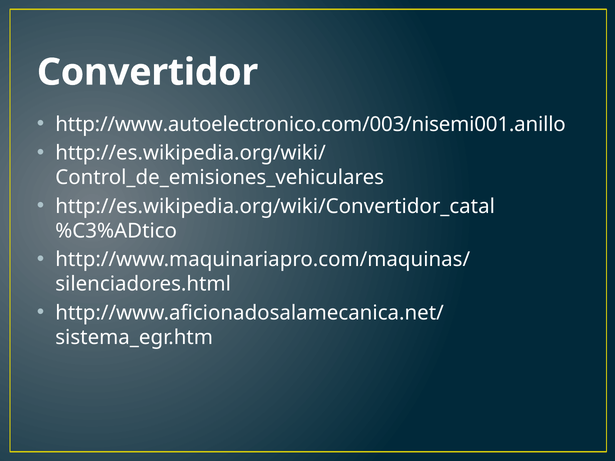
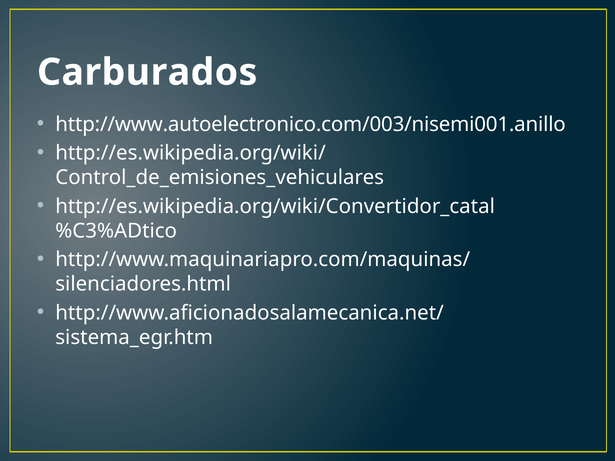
Convertidor: Convertidor -> Carburados
